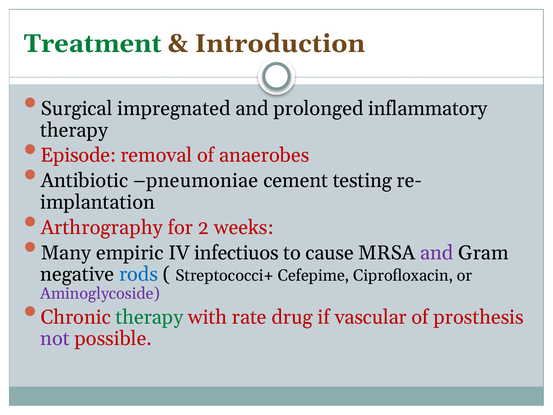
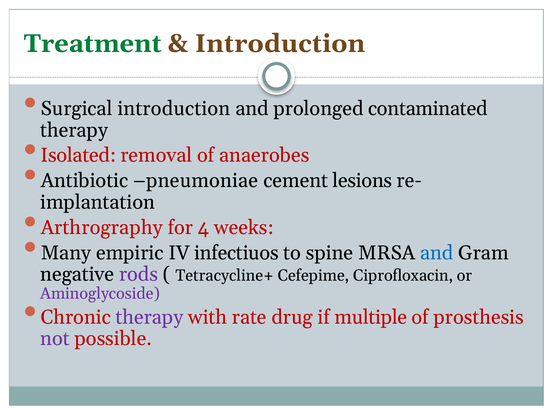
Surgical impregnated: impregnated -> introduction
inflammatory: inflammatory -> contaminated
Episode: Episode -> Isolated
testing: testing -> lesions
2: 2 -> 4
cause: cause -> spine
and at (437, 253) colour: purple -> blue
rods colour: blue -> purple
Streptococci+: Streptococci+ -> Tetracycline+
therapy at (149, 317) colour: green -> purple
vascular: vascular -> multiple
